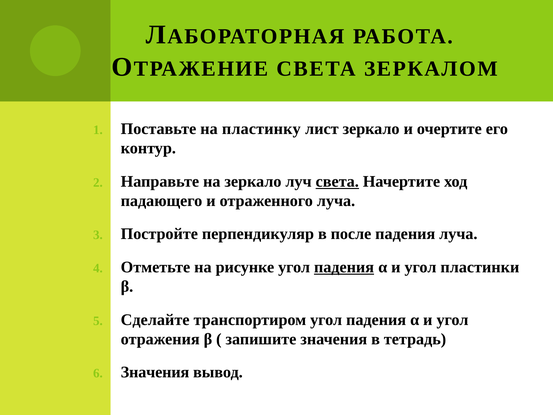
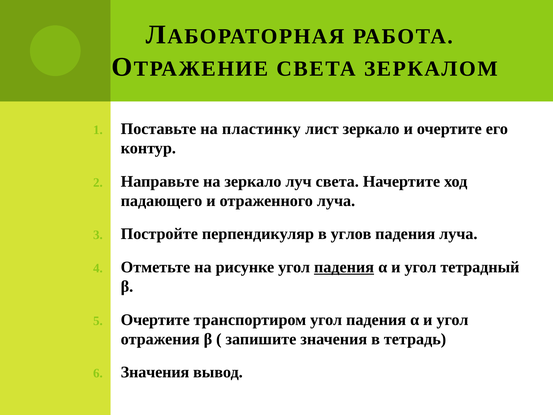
света at (337, 181) underline: present -> none
после: после -> углов
пластинки: пластинки -> тетрадный
Сделайте at (155, 320): Сделайте -> Очертите
